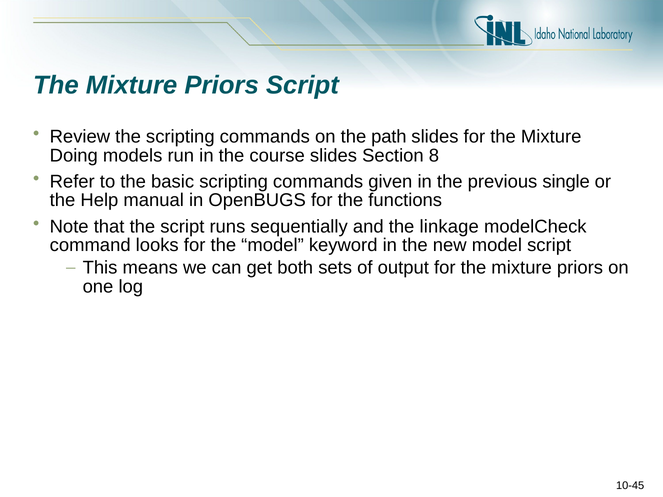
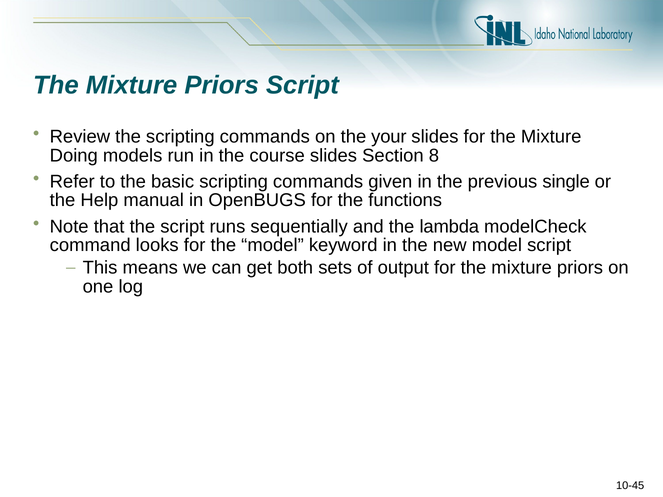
path: path -> your
linkage: linkage -> lambda
